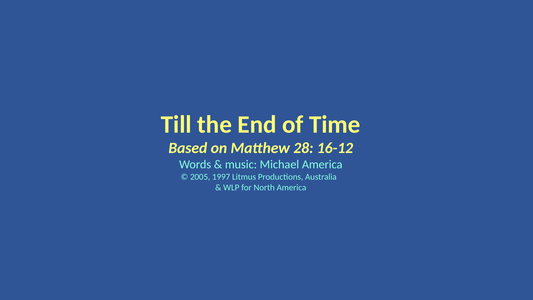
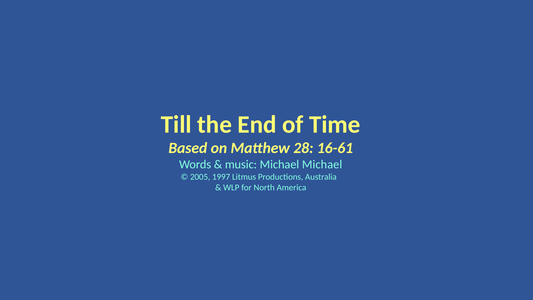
16-12: 16-12 -> 16-61
Michael America: America -> Michael
